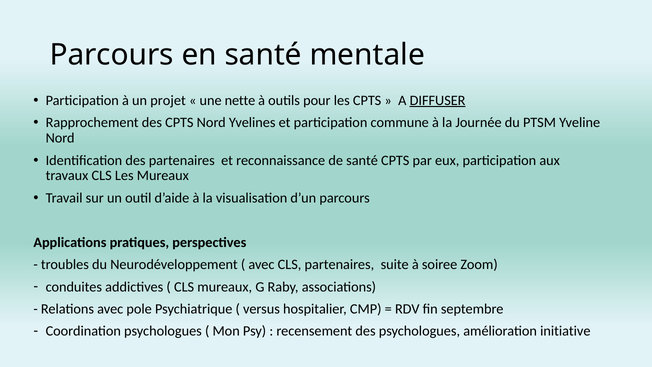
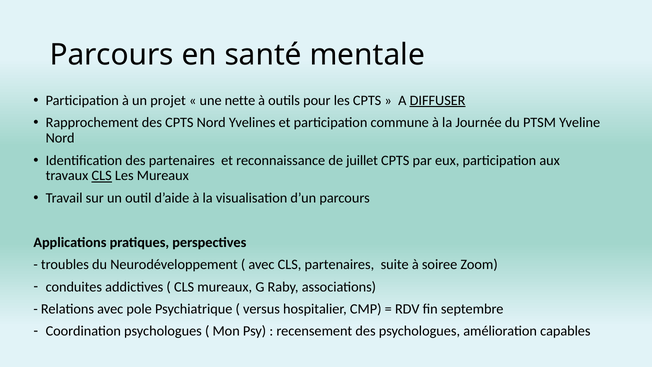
de santé: santé -> juillet
CLS at (102, 176) underline: none -> present
initiative: initiative -> capables
